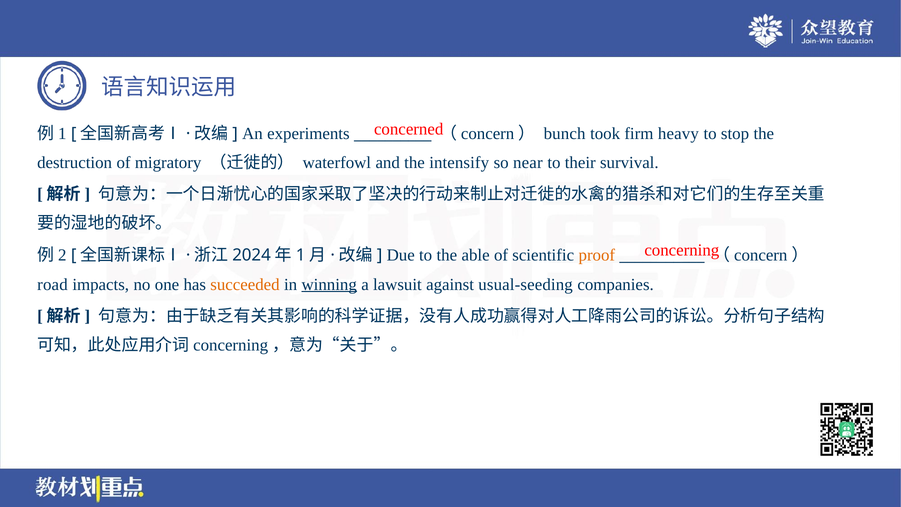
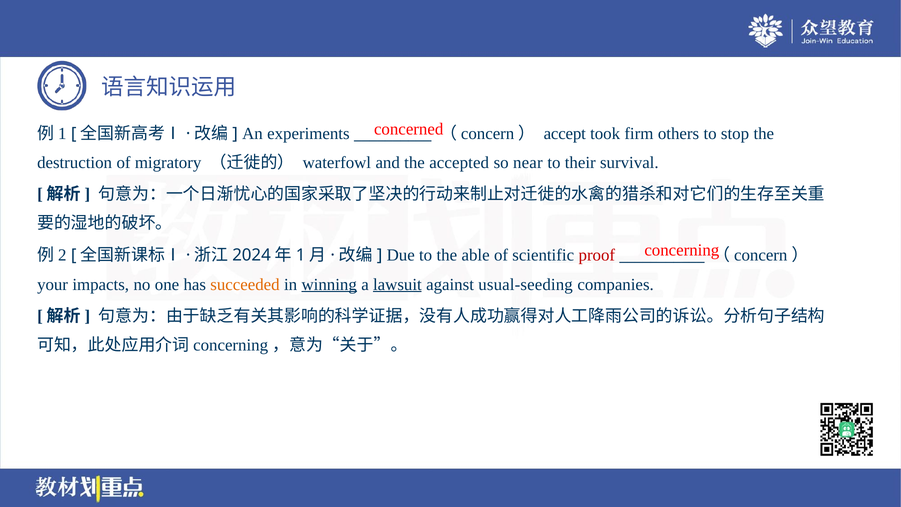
bunch: bunch -> accept
heavy: heavy -> others
intensify: intensify -> accepted
proof colour: orange -> red
road: road -> your
lawsuit underline: none -> present
